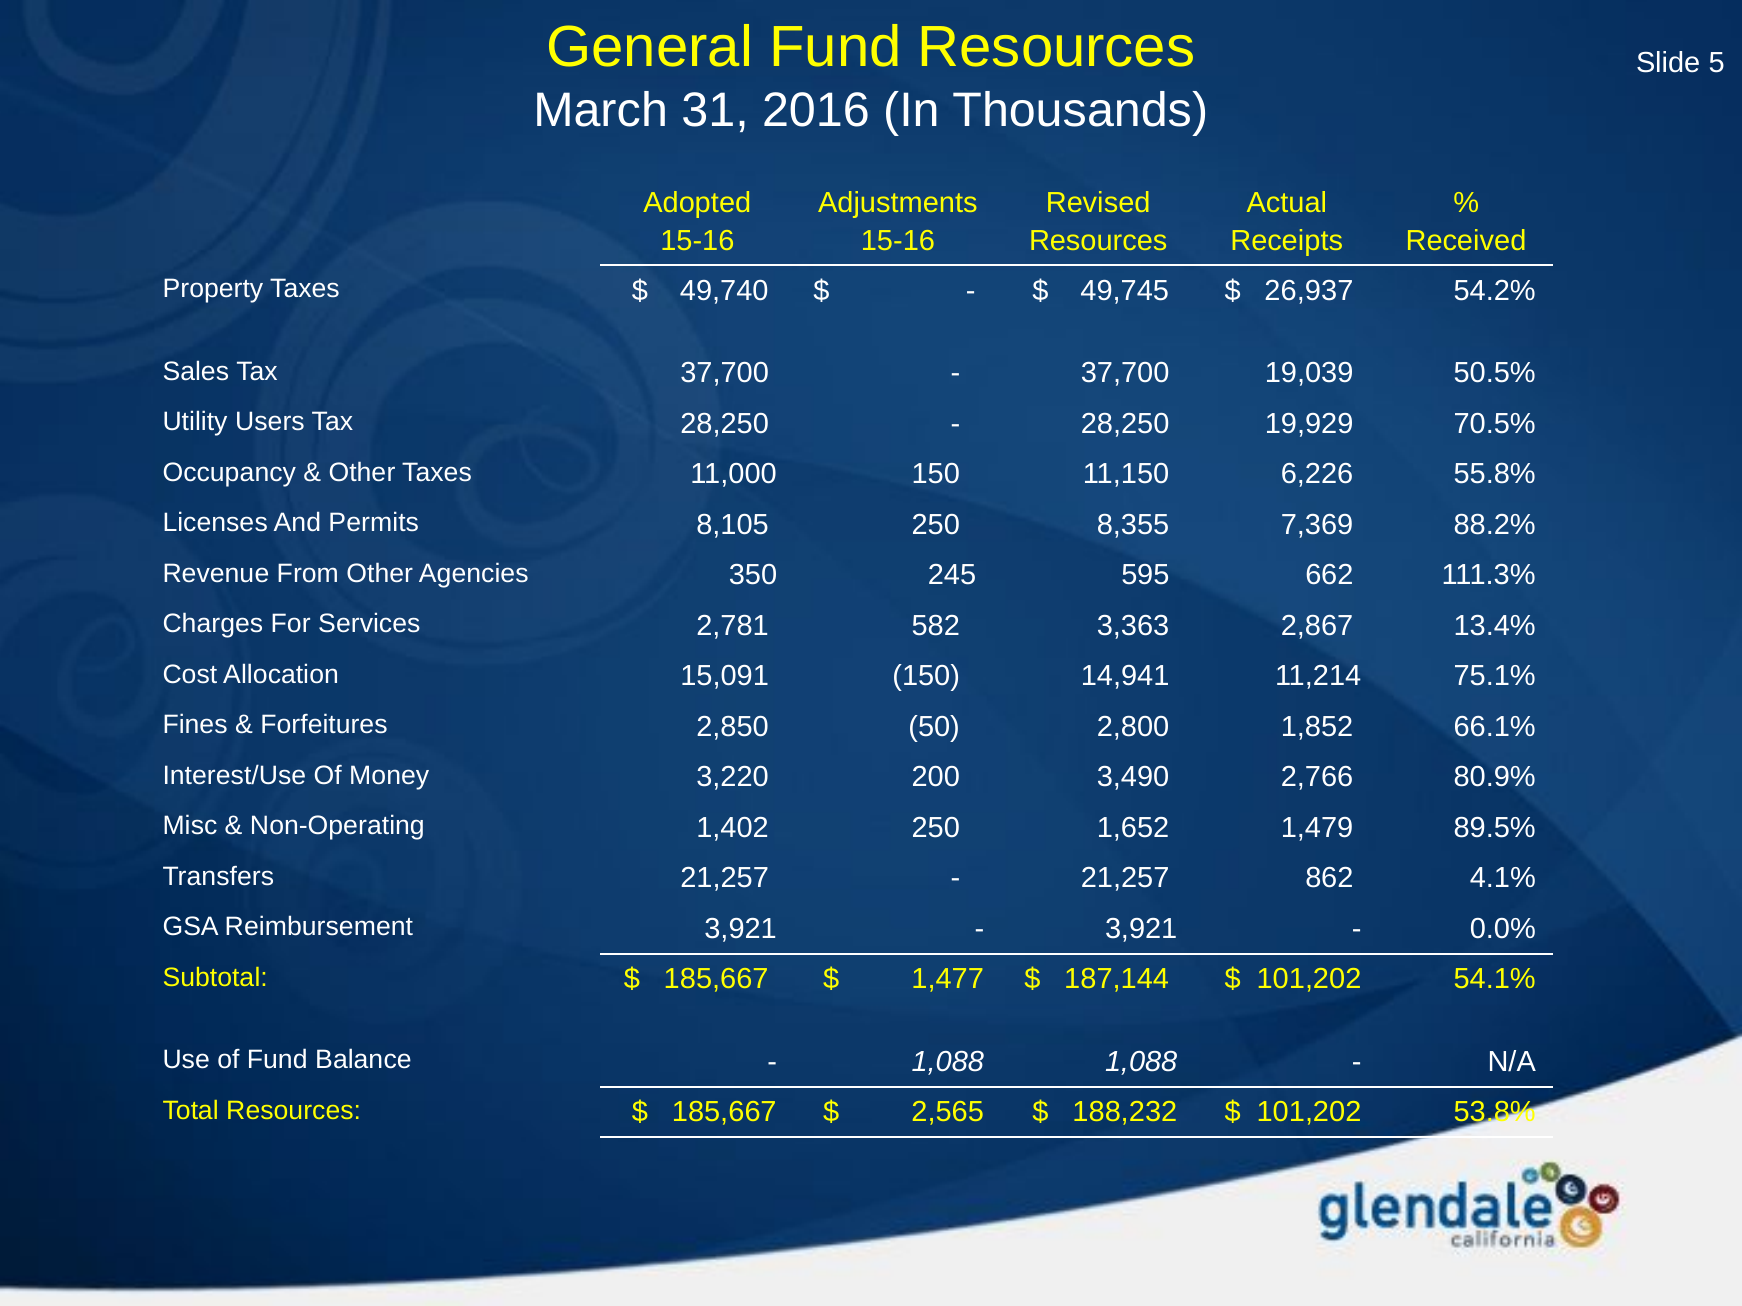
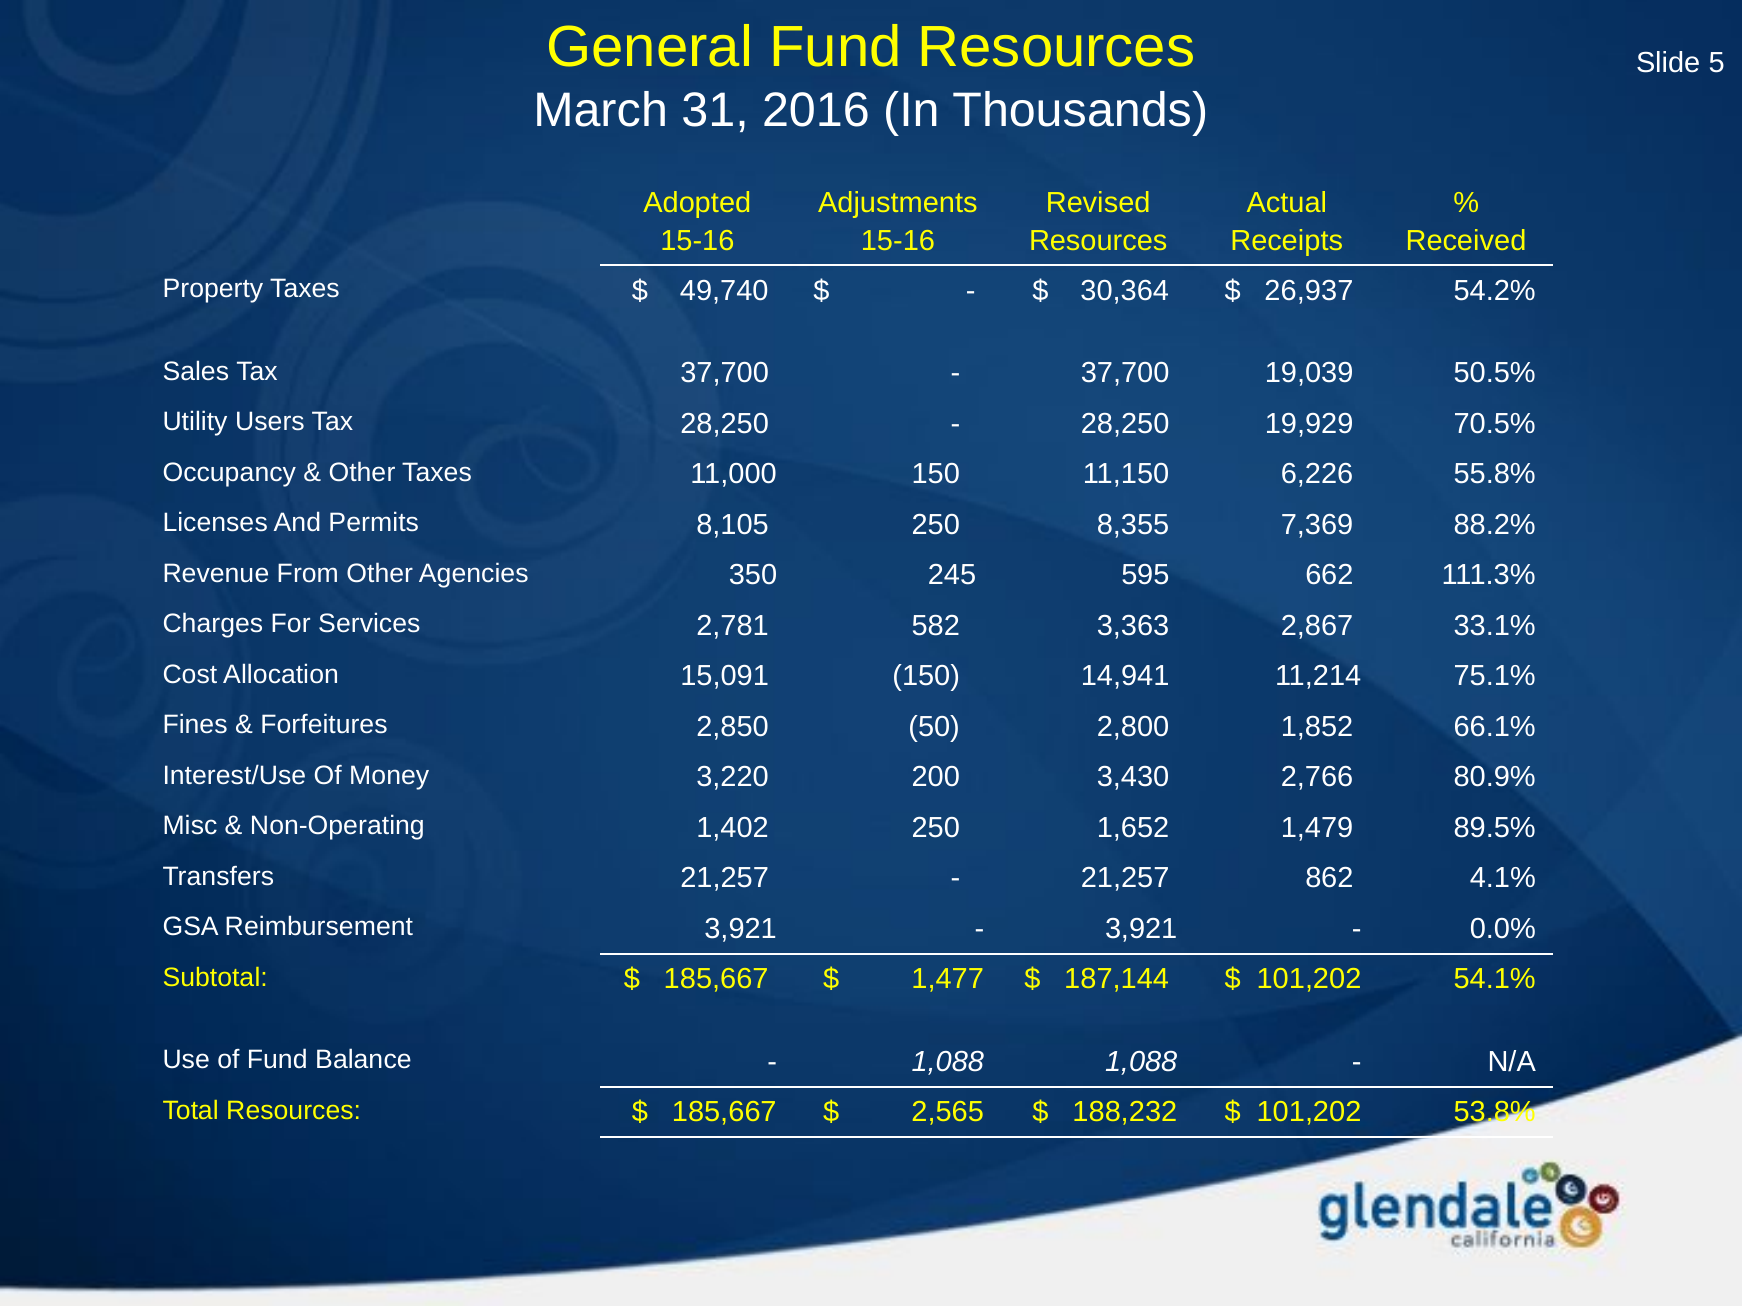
49,745: 49,745 -> 30,364
13.4%: 13.4% -> 33.1%
3,490: 3,490 -> 3,430
